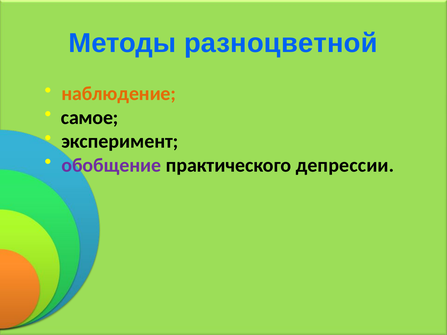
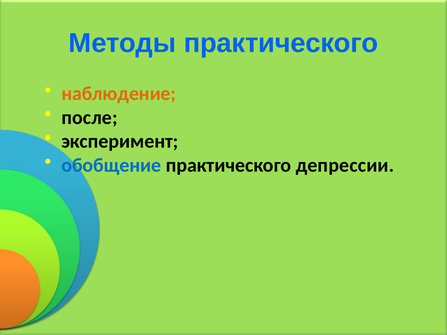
Методы разноцветной: разноцветной -> практического
самое: самое -> после
обобщение colour: purple -> blue
